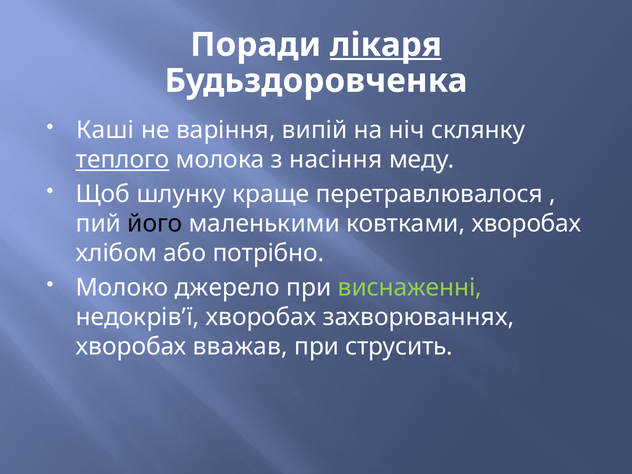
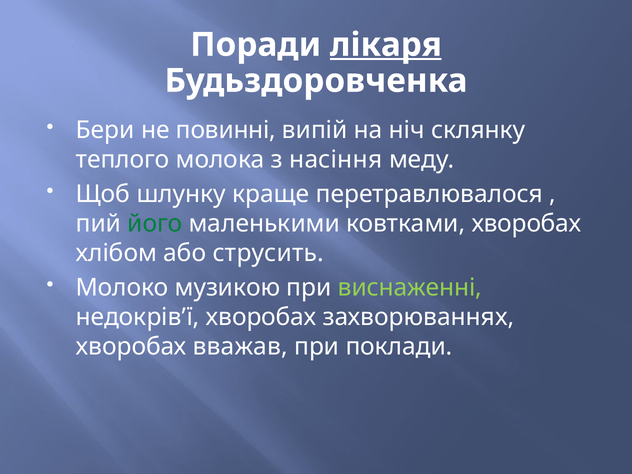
Каші: Каші -> Бери
варіння: варіння -> повинні
теплого underline: present -> none
його colour: black -> green
потрібно: потрібно -> струсить
джерело: джерело -> музикою
струсить: струсить -> поклади
